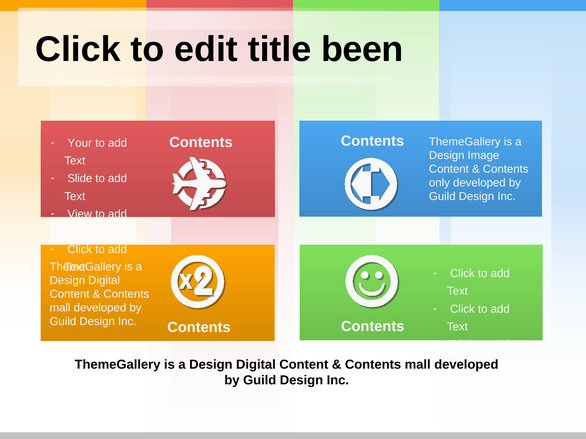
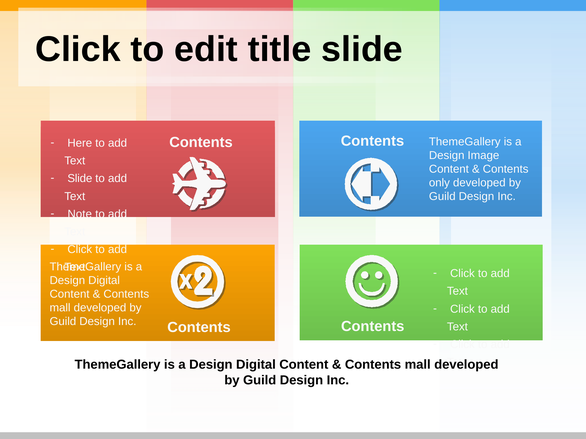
title been: been -> slide
Your: Your -> Here
View: View -> Note
